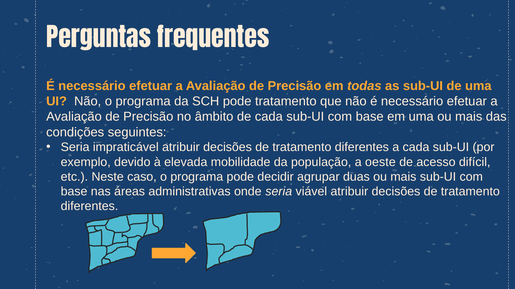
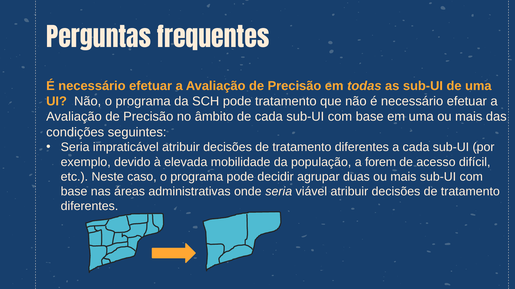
oeste: oeste -> forem
